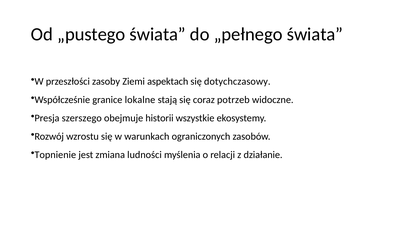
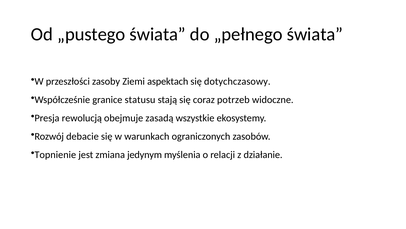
lokalne: lokalne -> statusu
szerszego: szerszego -> rewolucją
historii: historii -> zasadą
wzrostu: wzrostu -> debacie
ludności: ludności -> jedynym
